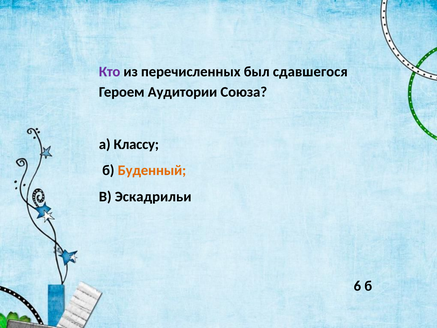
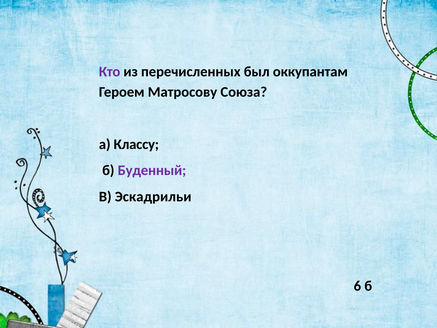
сдавшегося: сдавшегося -> оккупантам
Аудитории: Аудитории -> Матросову
Буденный colour: orange -> purple
